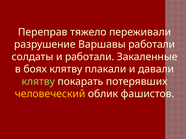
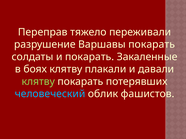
Варшавы работали: работали -> покарать
и работали: работали -> покарать
человеческий colour: yellow -> light blue
